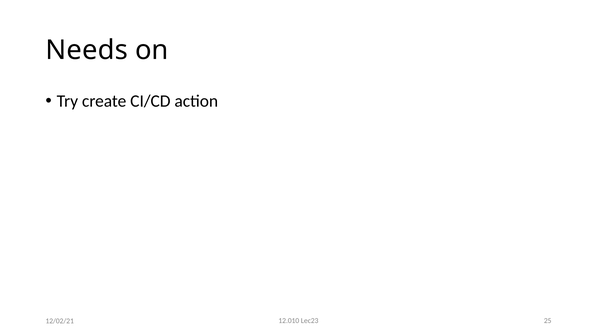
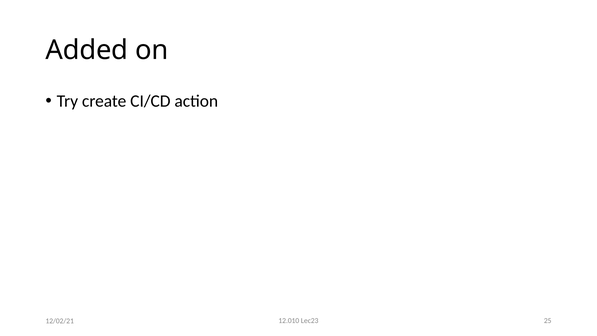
Needs: Needs -> Added
